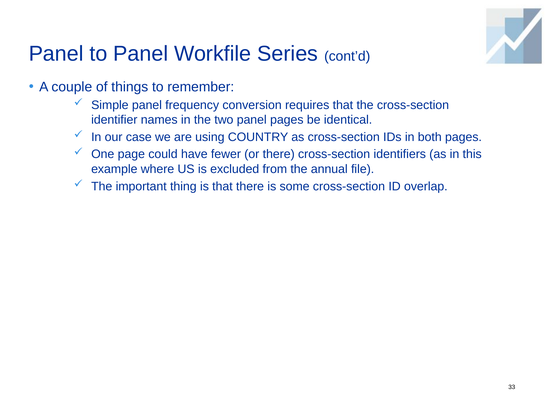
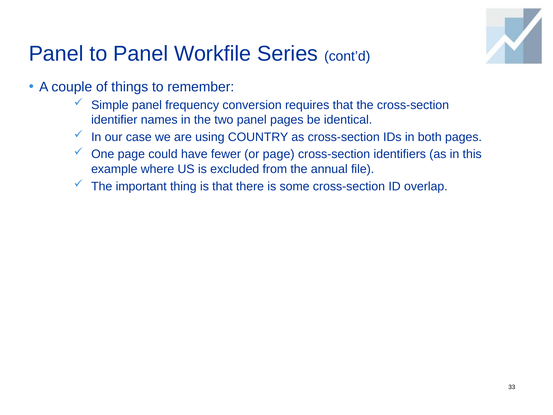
or there: there -> page
